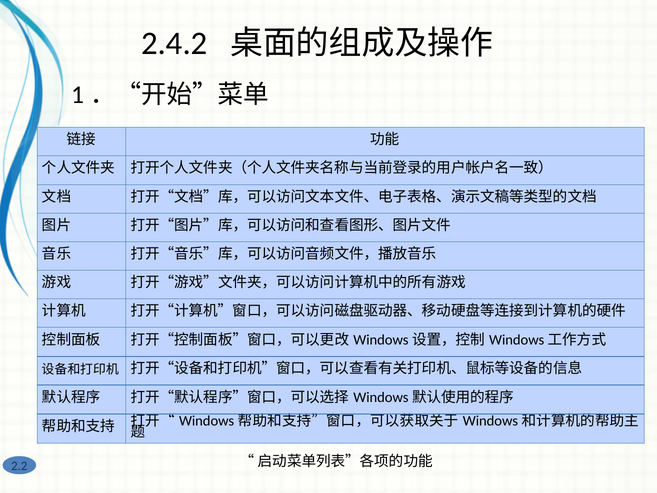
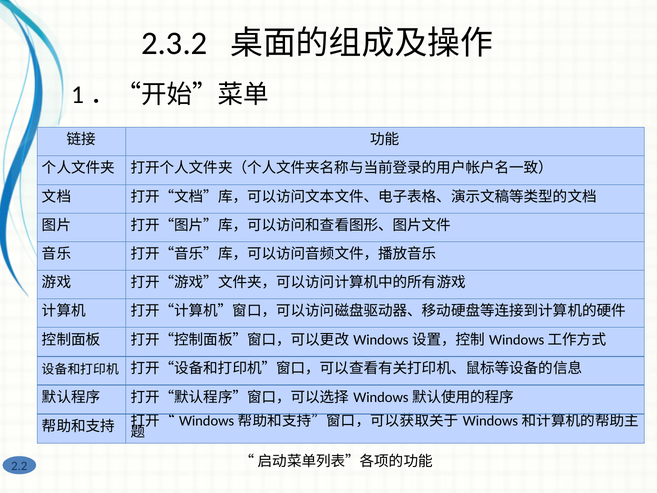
2.4.2: 2.4.2 -> 2.3.2
